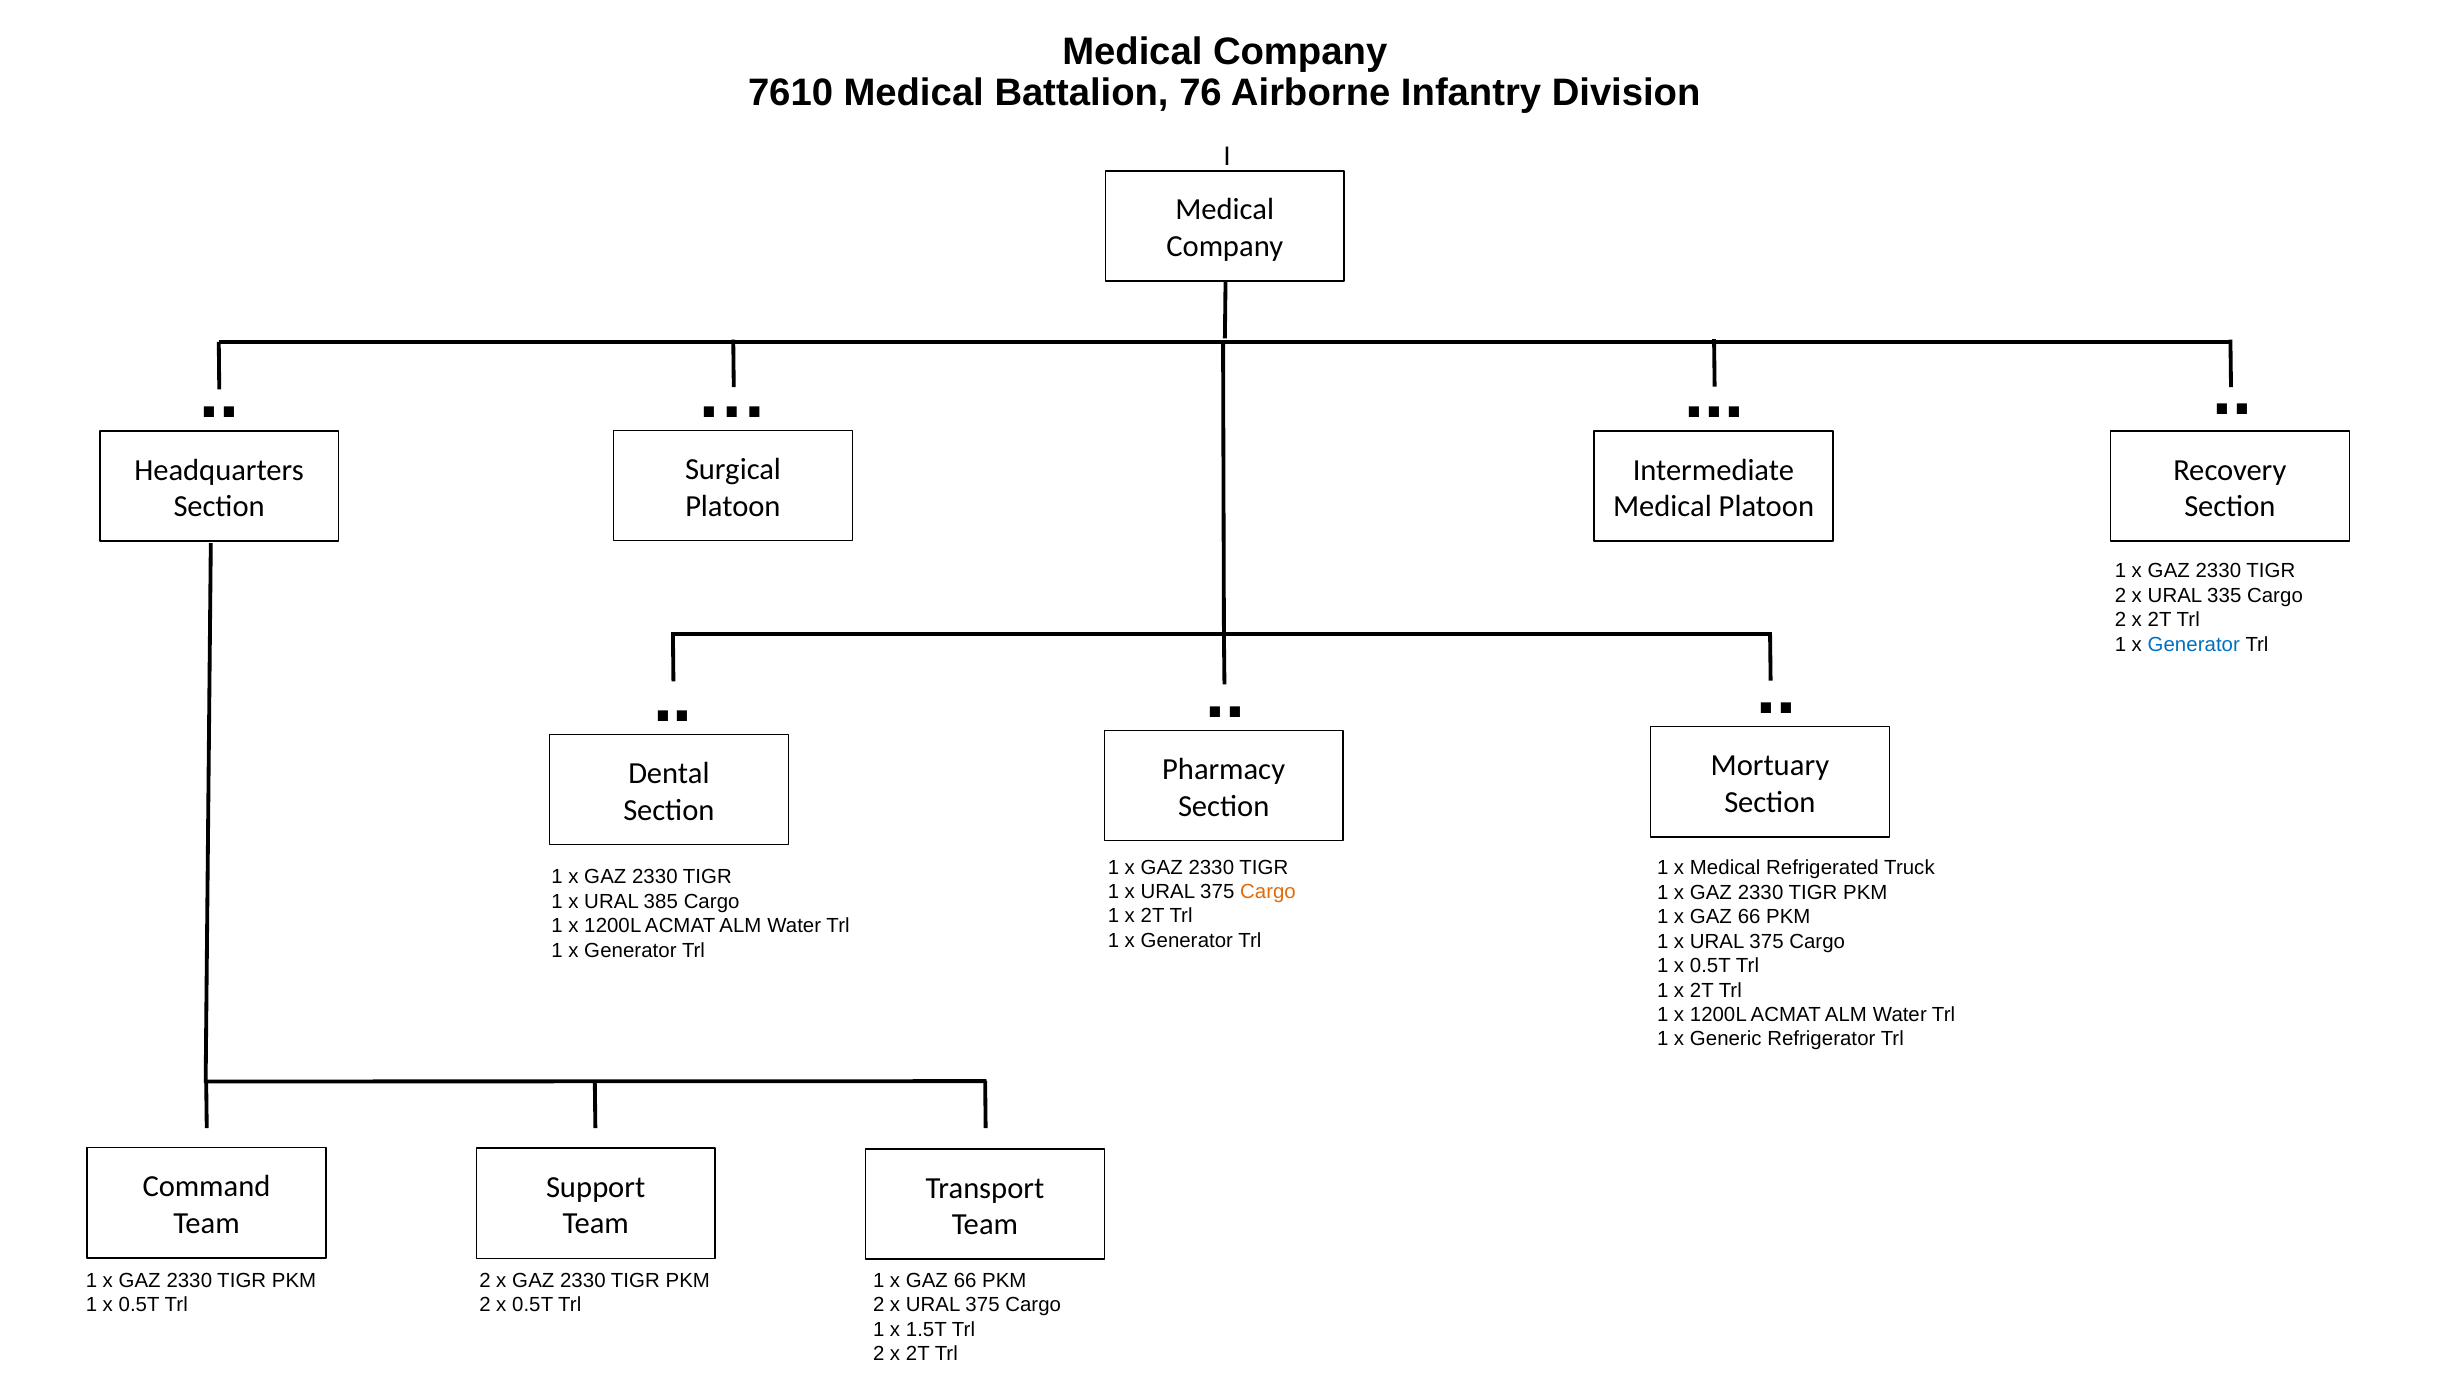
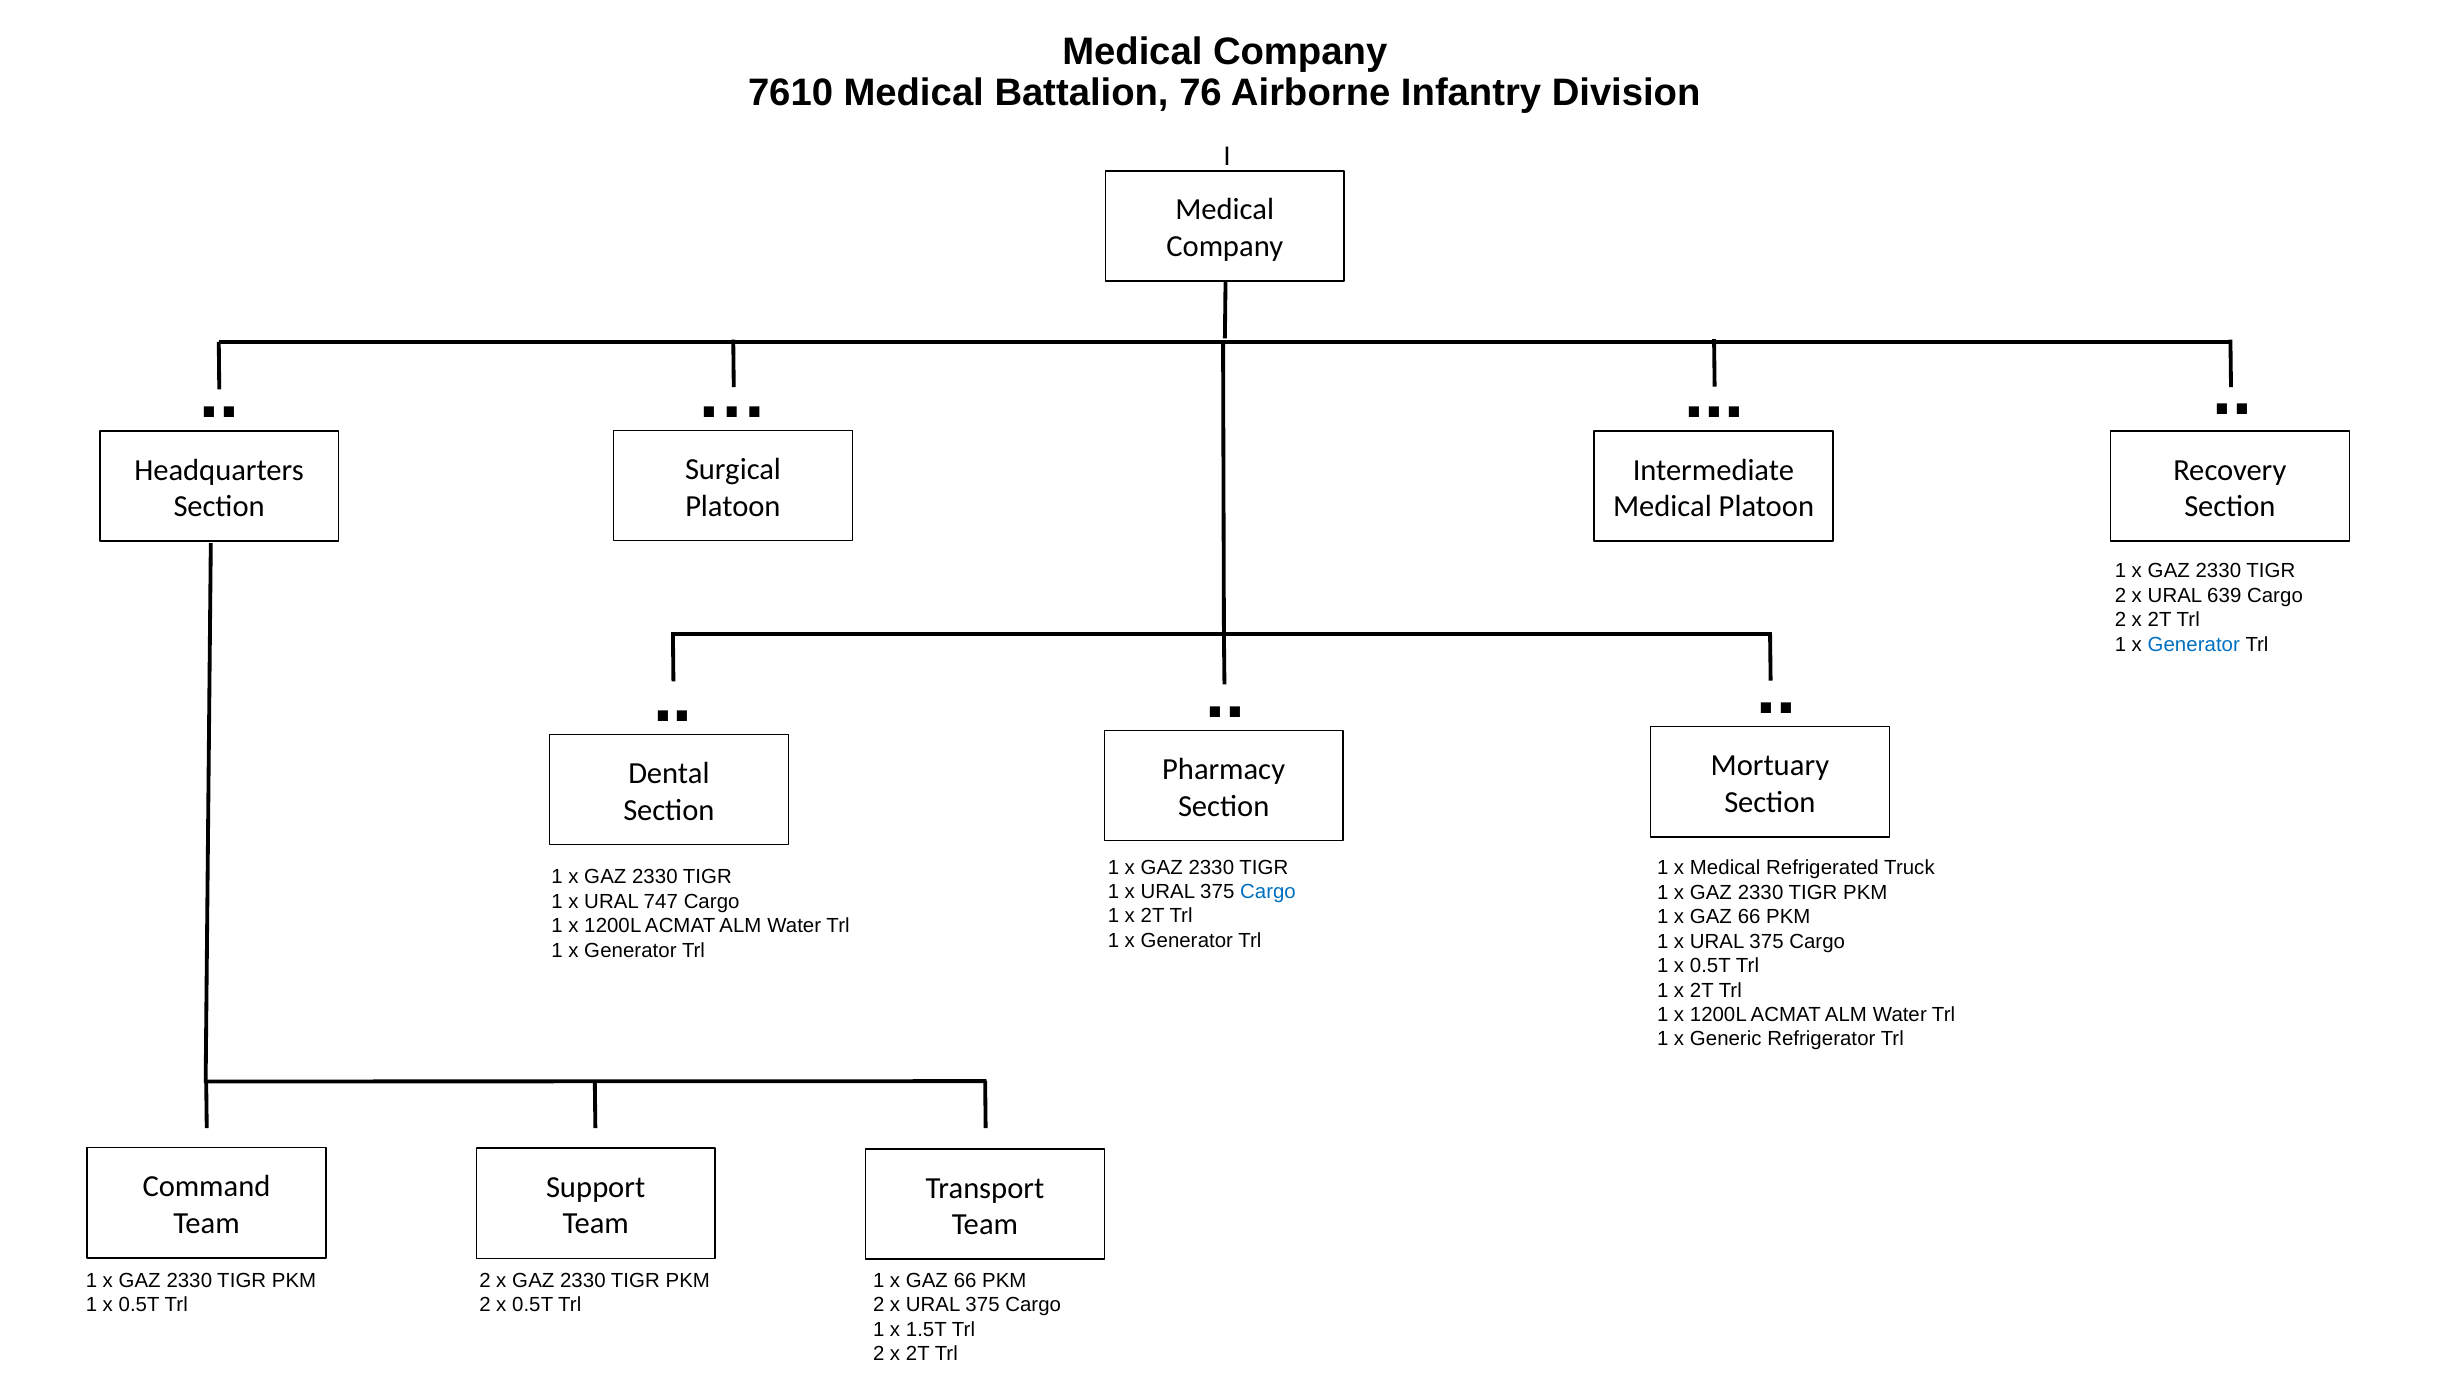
335: 335 -> 639
Cargo at (1268, 892) colour: orange -> blue
385: 385 -> 747
